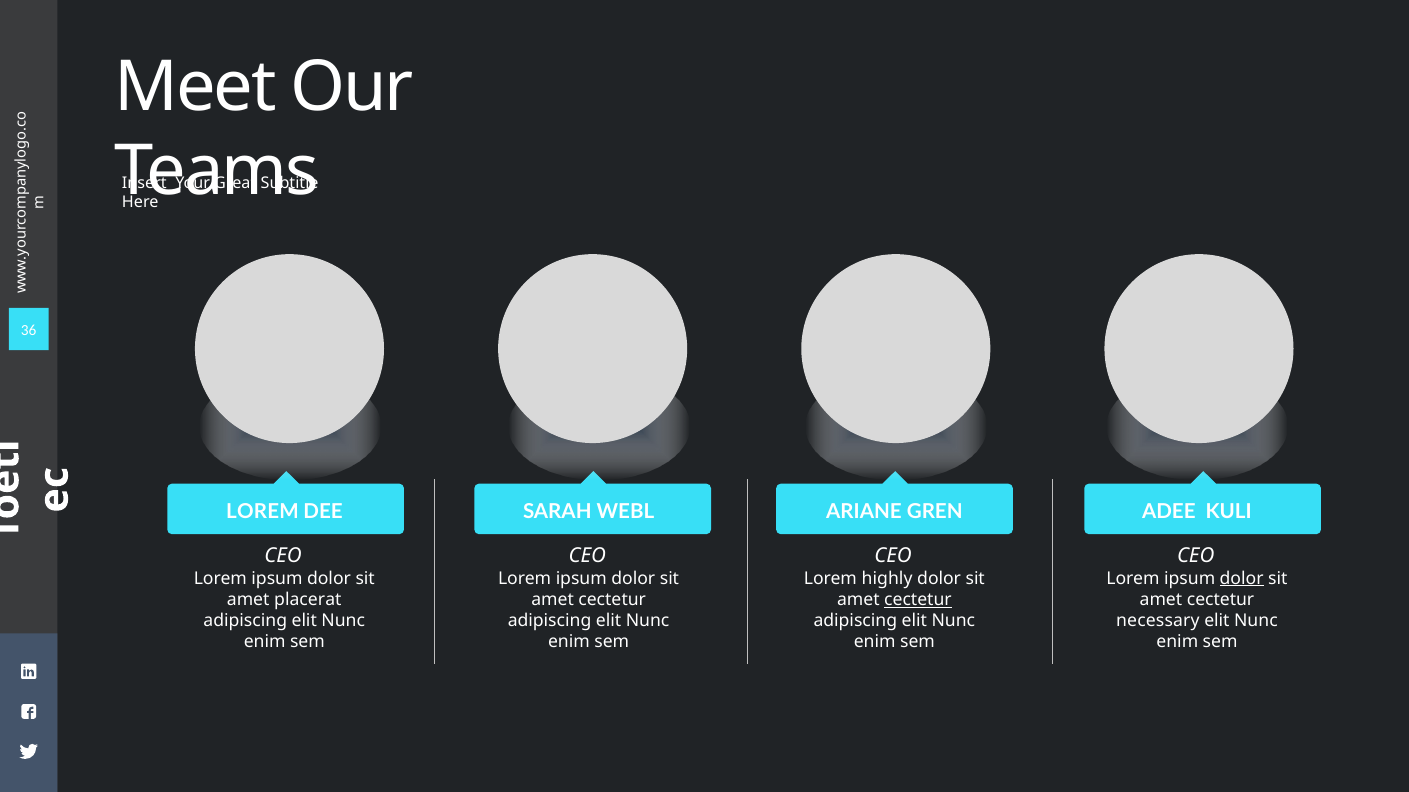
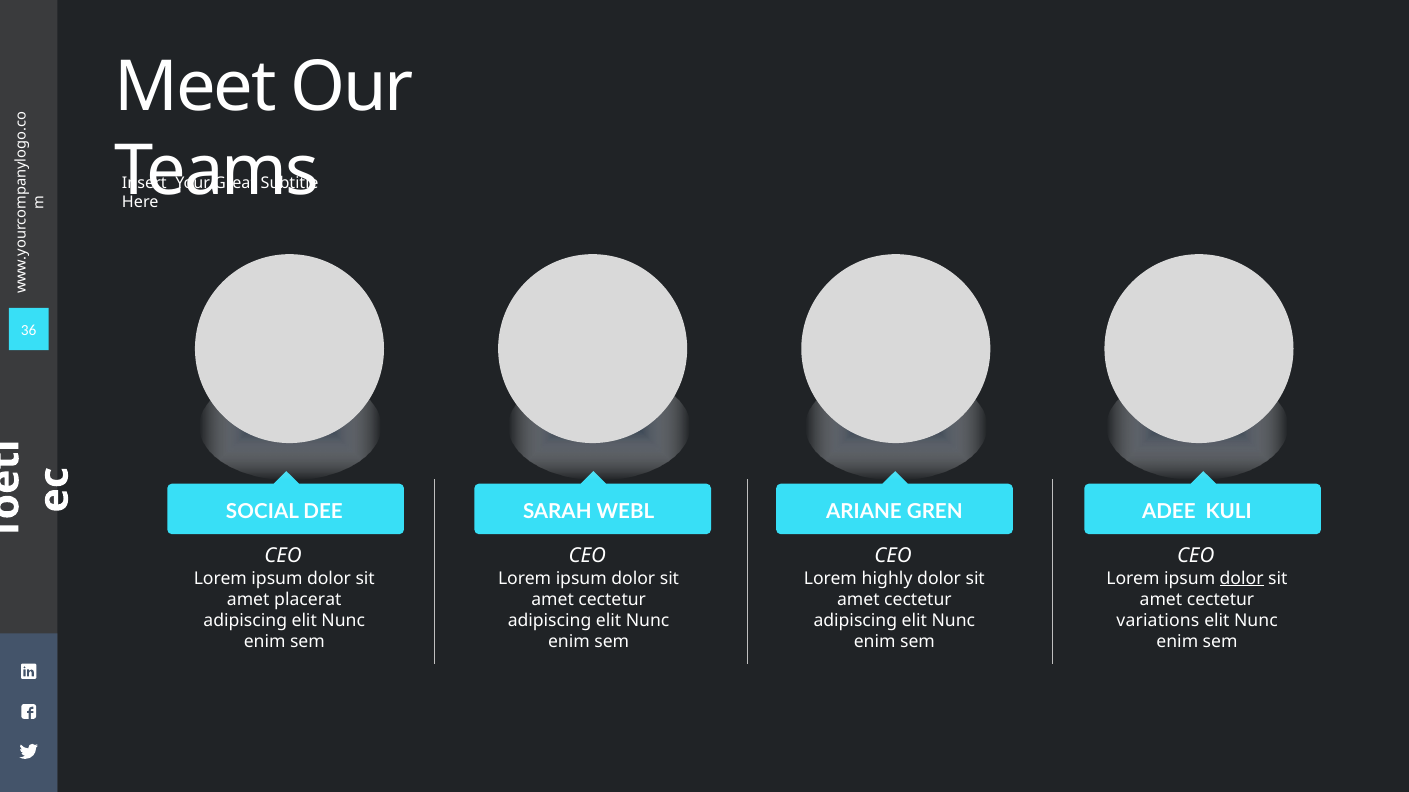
LOREM at (262, 512): LOREM -> SOCIAL
cectetur at (918, 600) underline: present -> none
necessary: necessary -> variations
